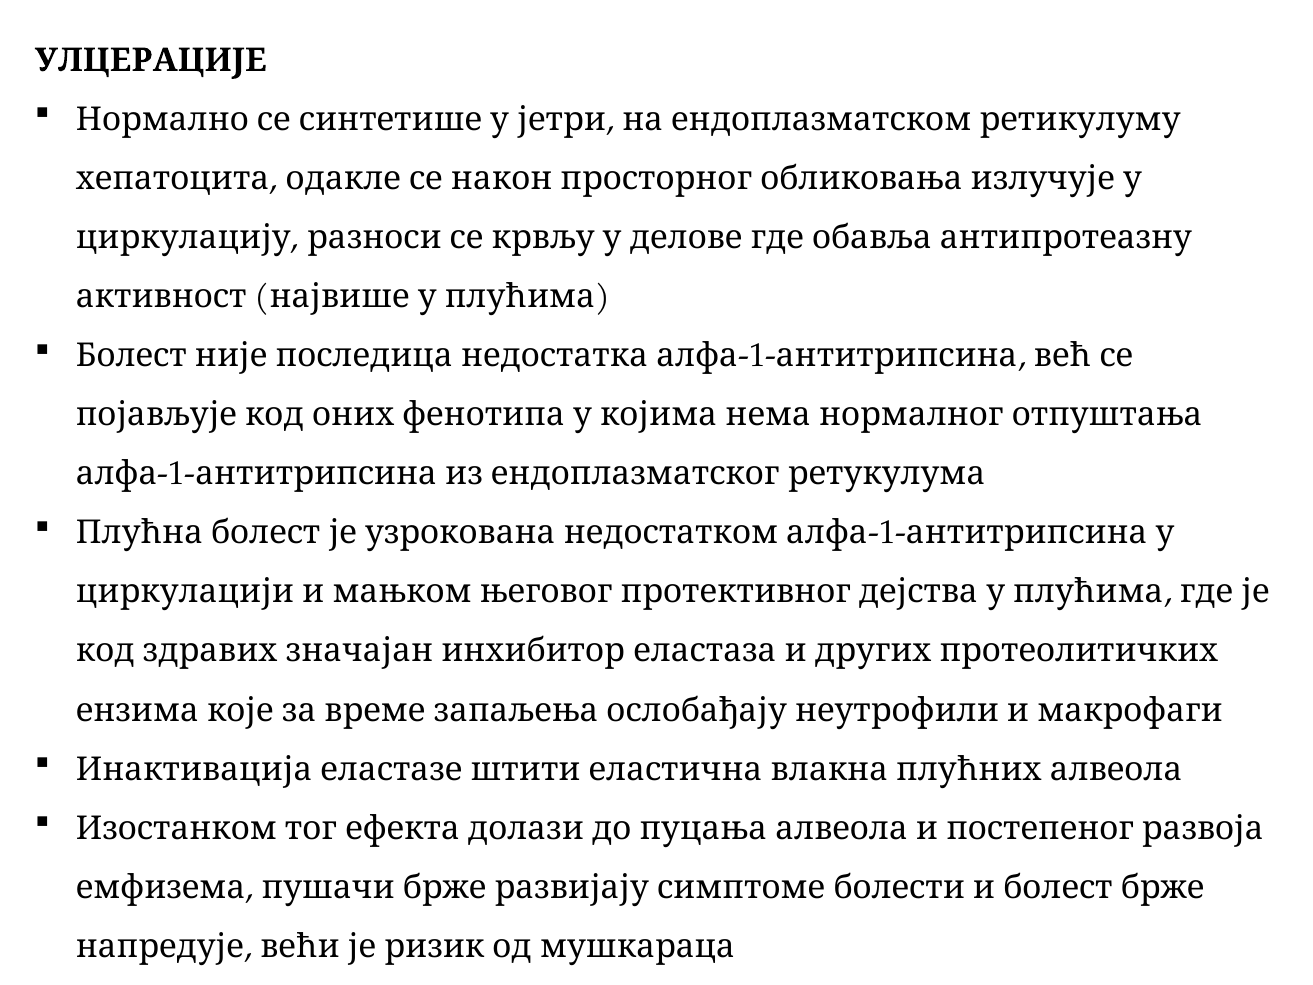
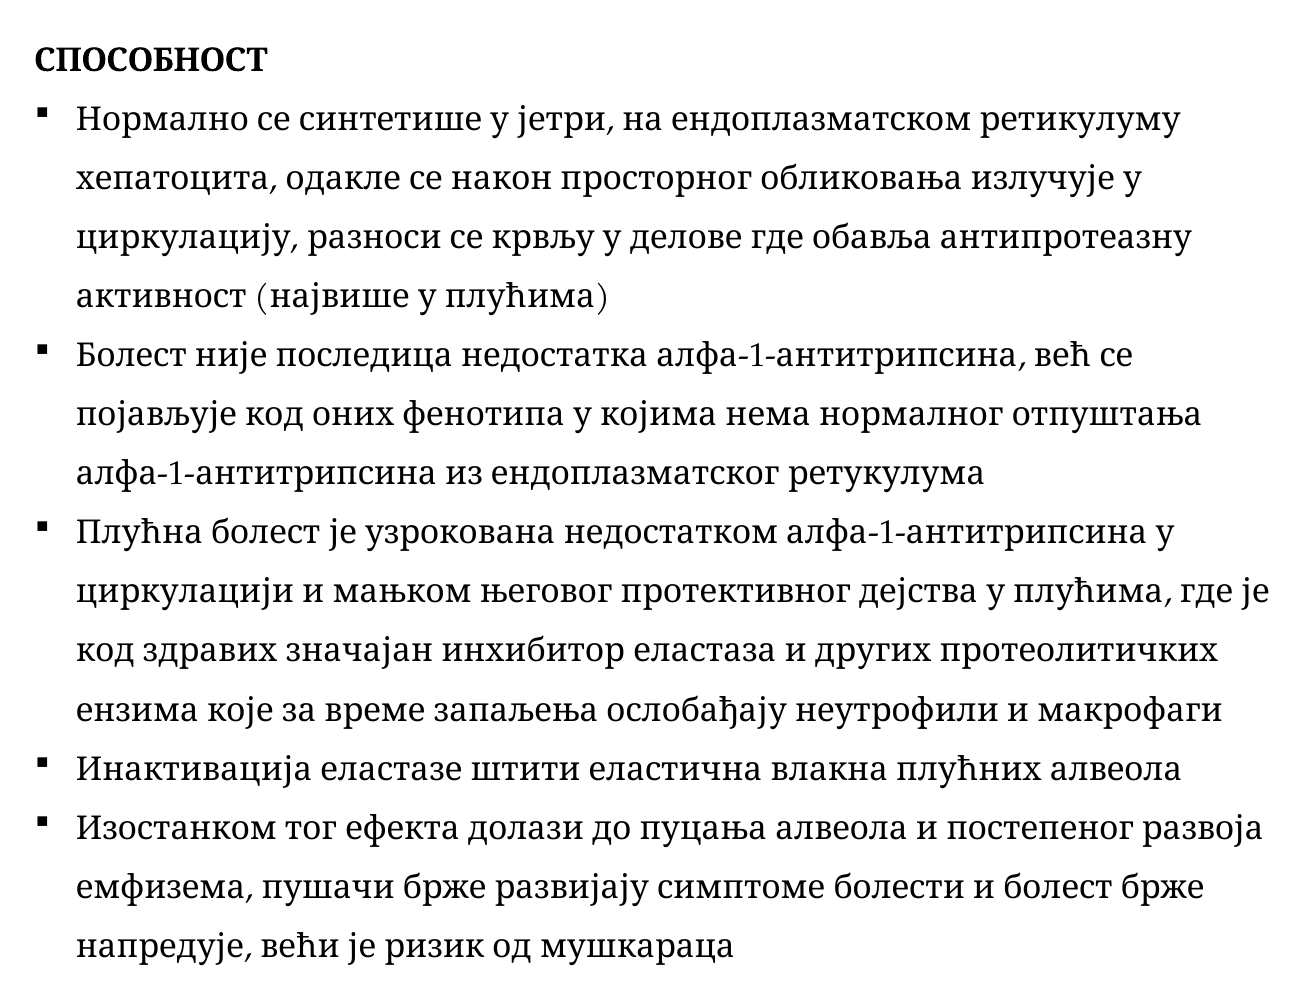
УЛЦЕРАЦИЈЕ: УЛЦЕРАЦИЈЕ -> СПОСОБНОСТ
